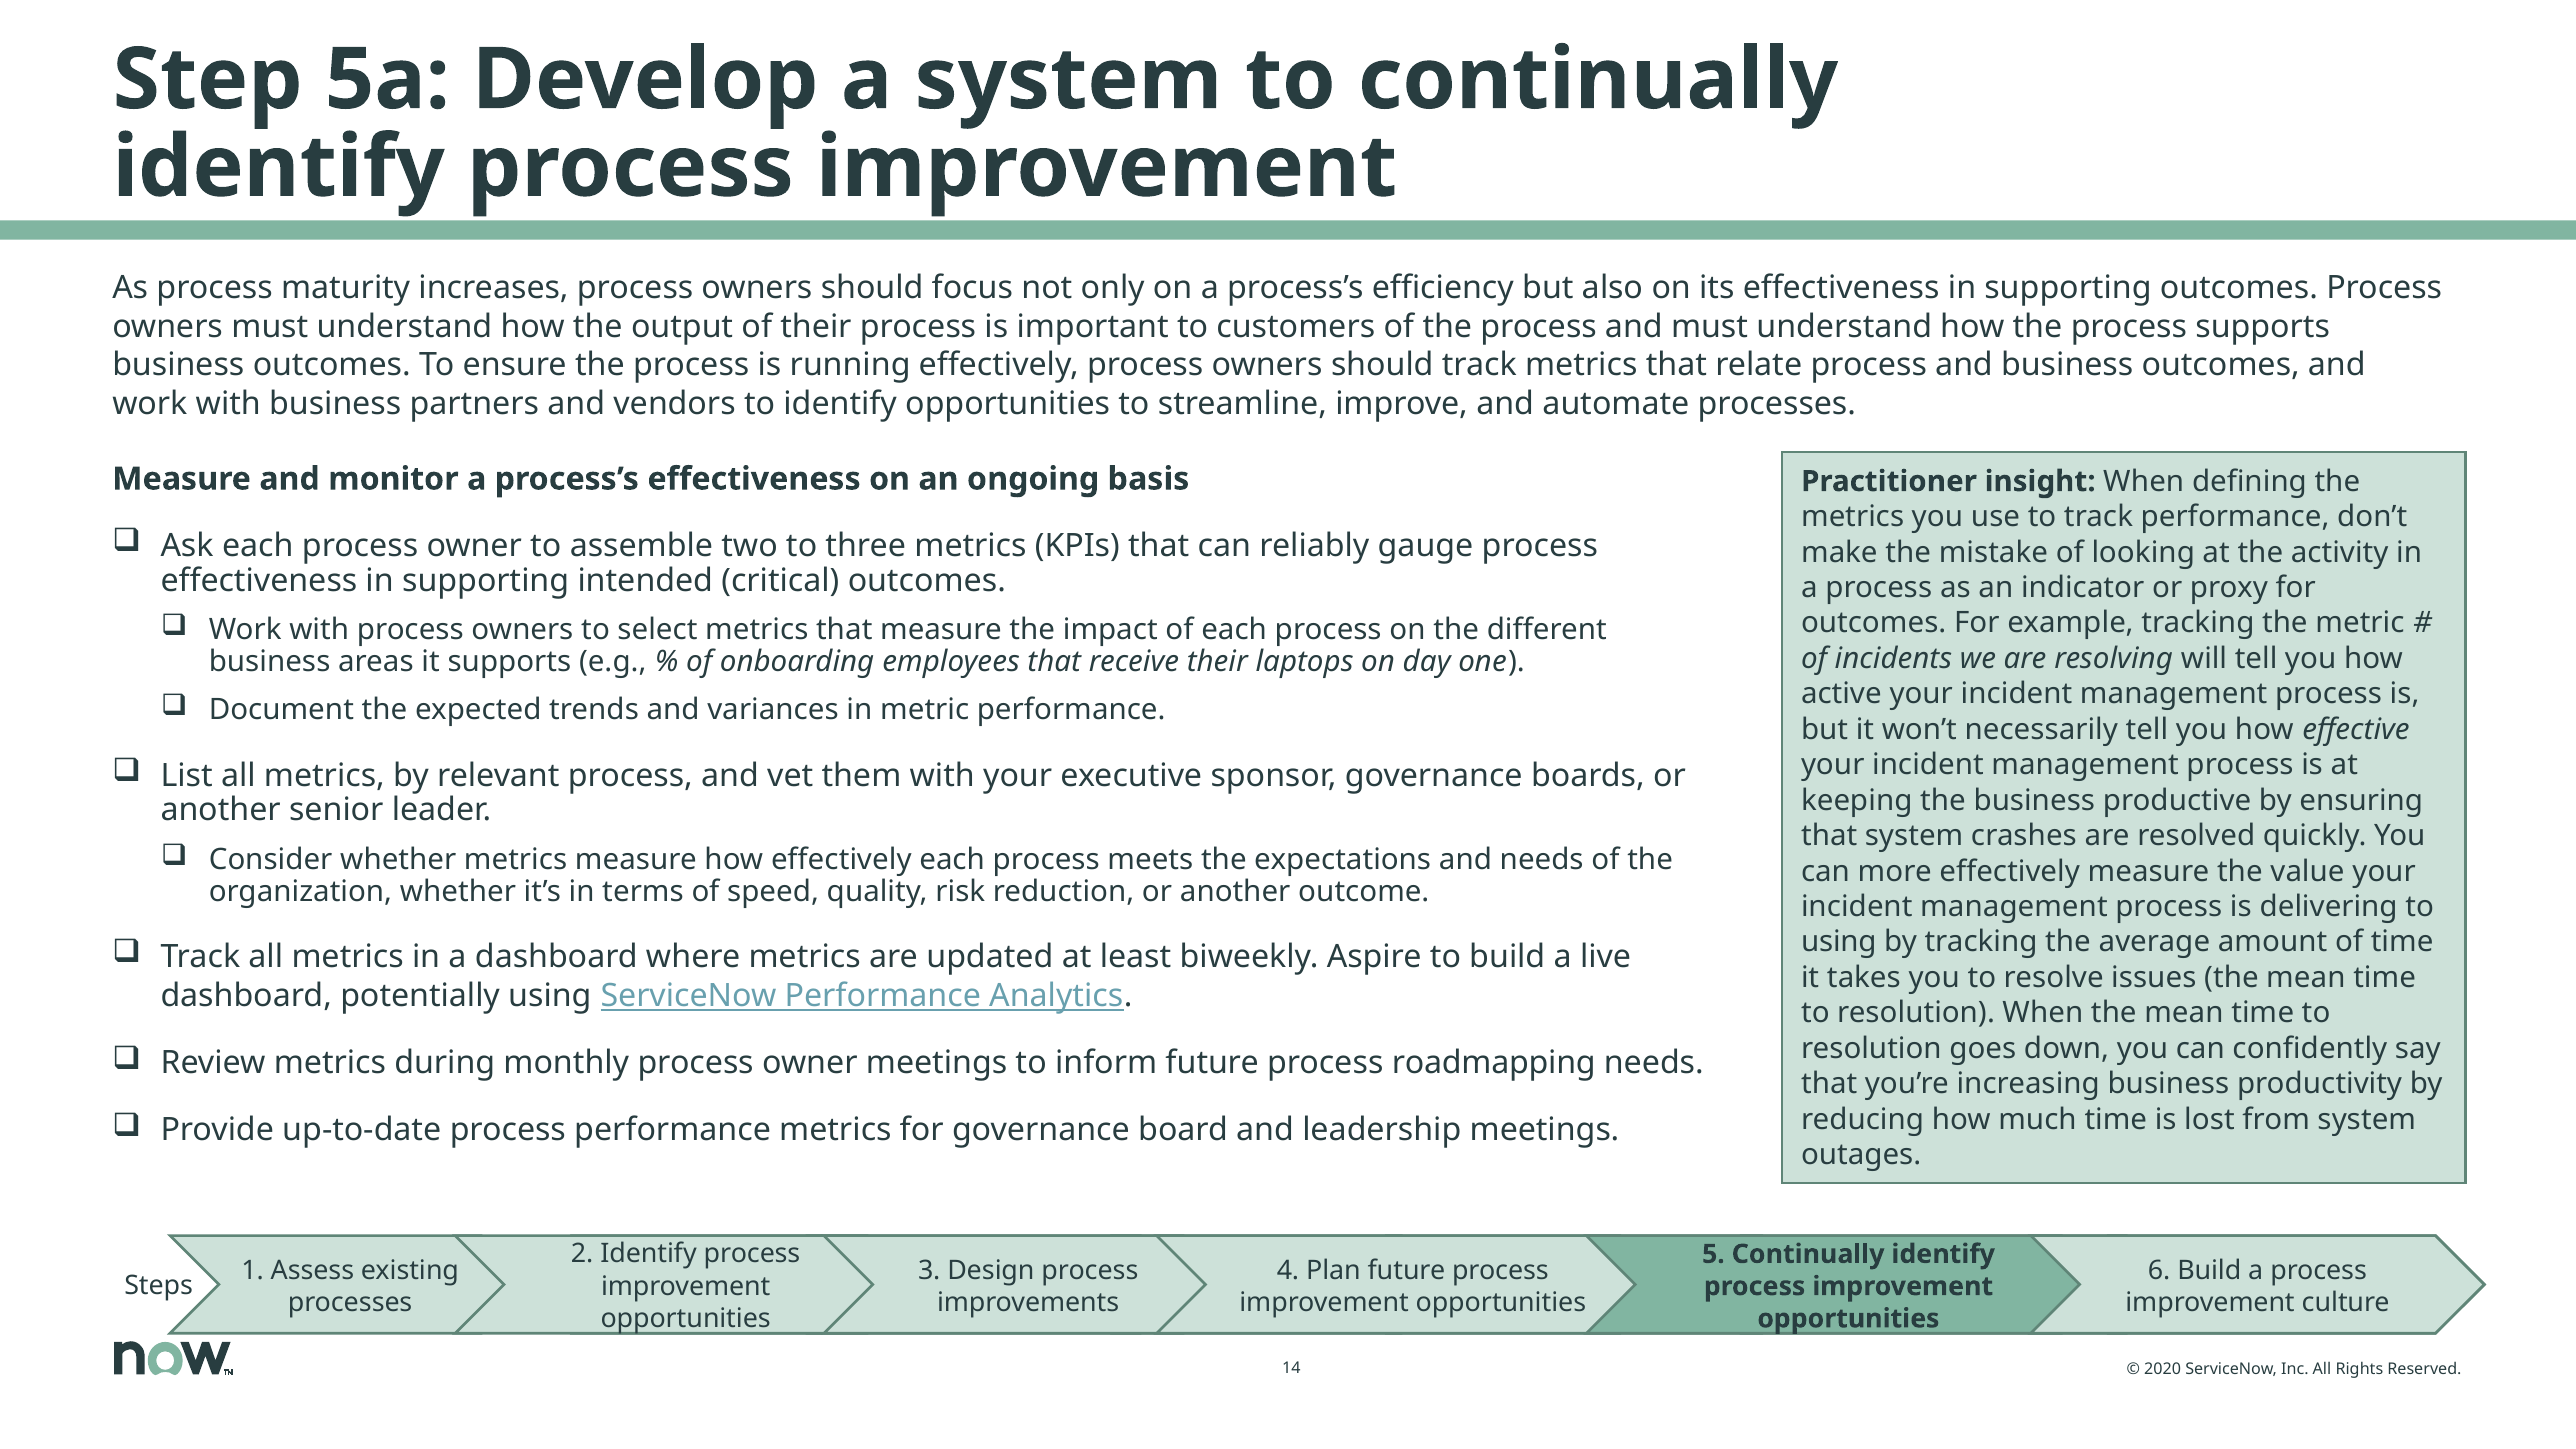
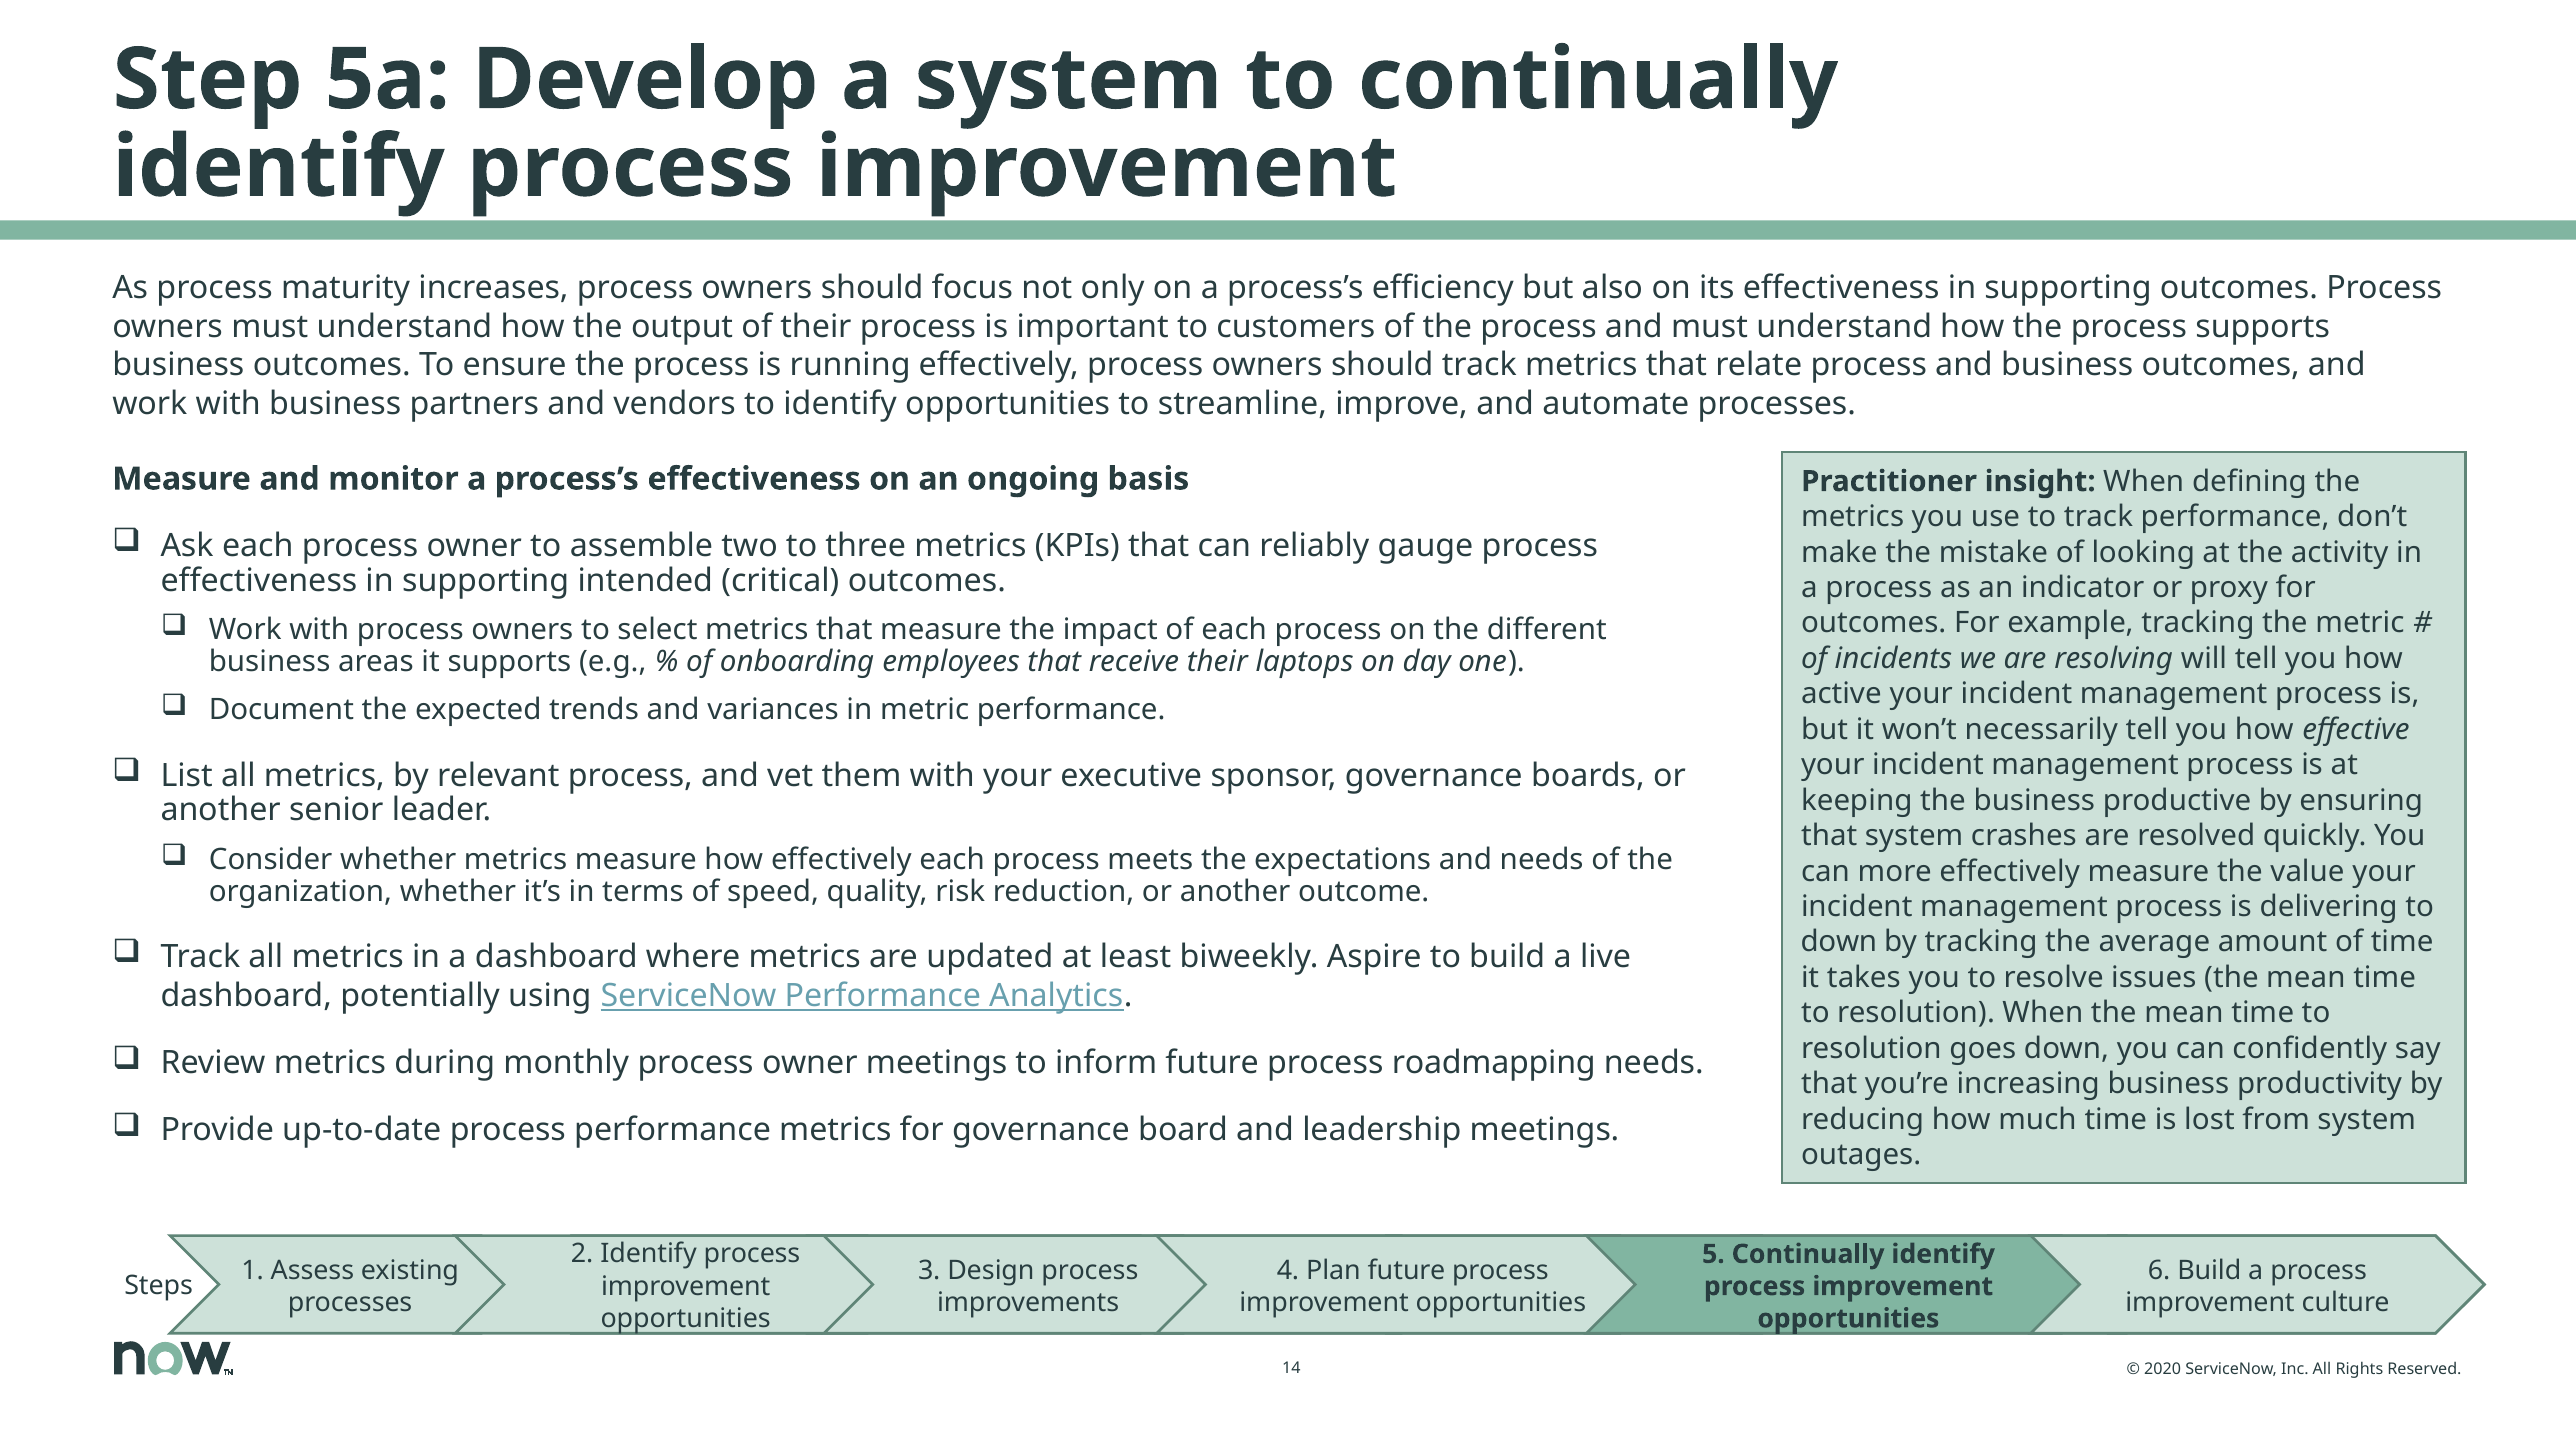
using at (1839, 942): using -> down
